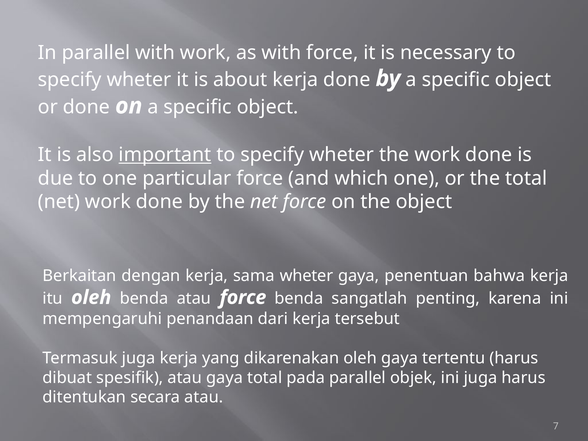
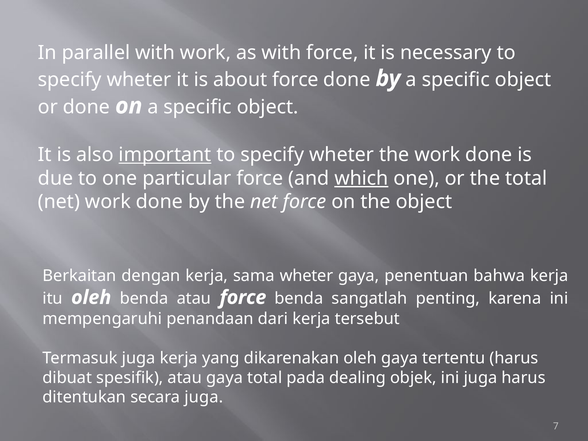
about kerja: kerja -> force
which underline: none -> present
pada parallel: parallel -> dealing
secara atau: atau -> juga
